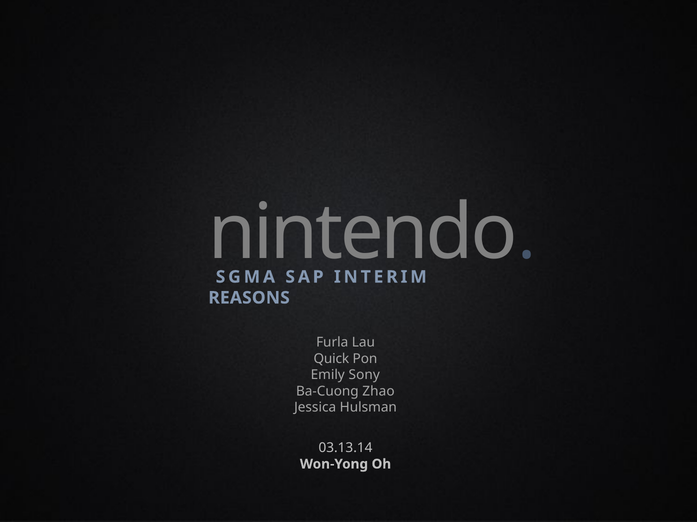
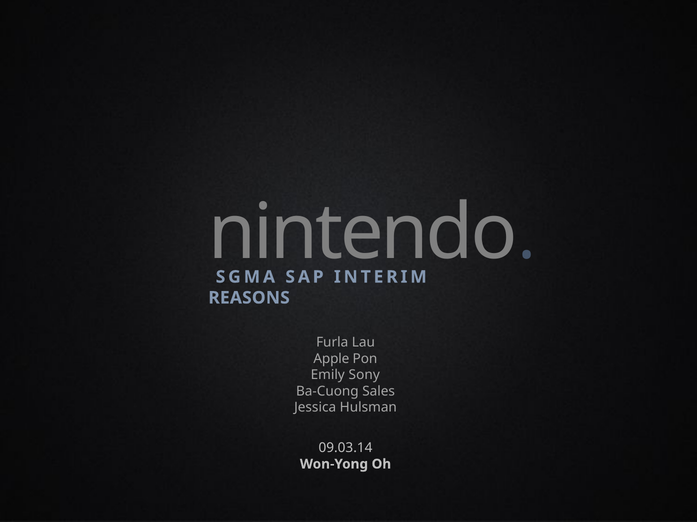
Quick: Quick -> Apple
Zhao: Zhao -> Sales
03.13.14: 03.13.14 -> 09.03.14
